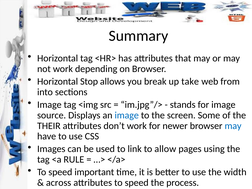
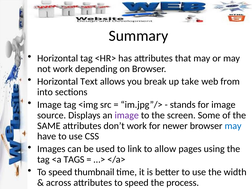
Stop: Stop -> Text
image at (127, 115) colour: blue -> purple
THEIR: THEIR -> SAME
RULE: RULE -> TAGS
important: important -> thumbnail
